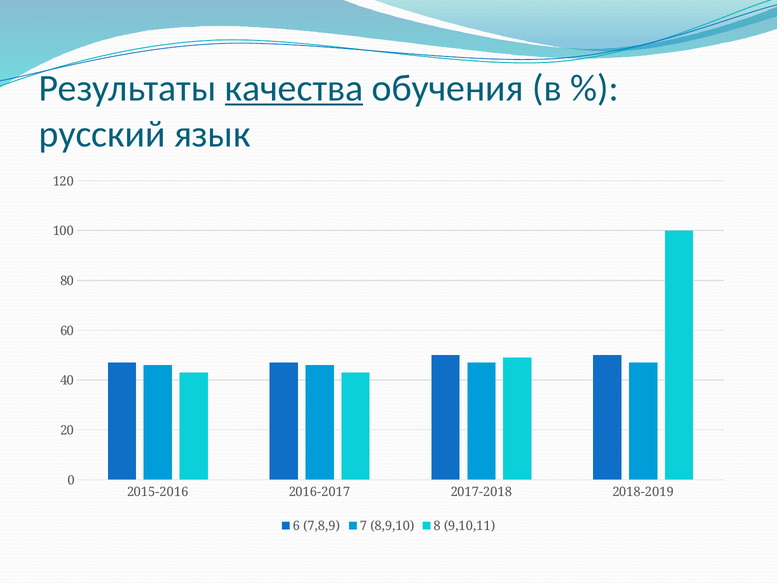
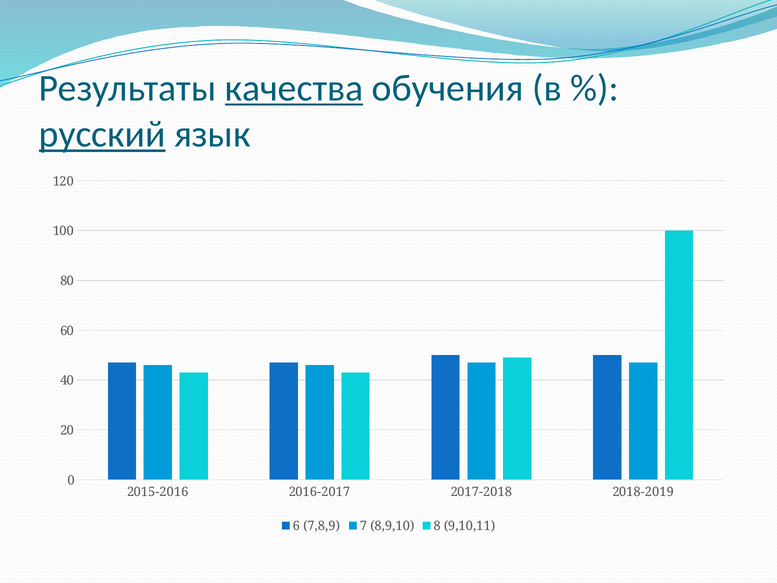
русский underline: none -> present
